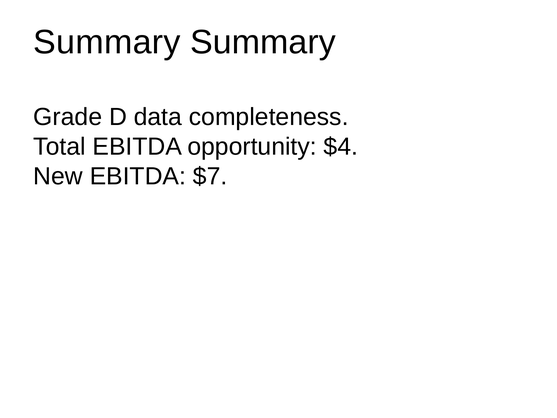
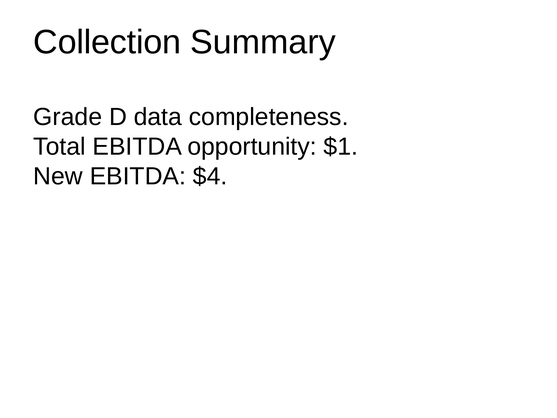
Summary at (107, 42): Summary -> Collection
$4: $4 -> $1
$7: $7 -> $4
